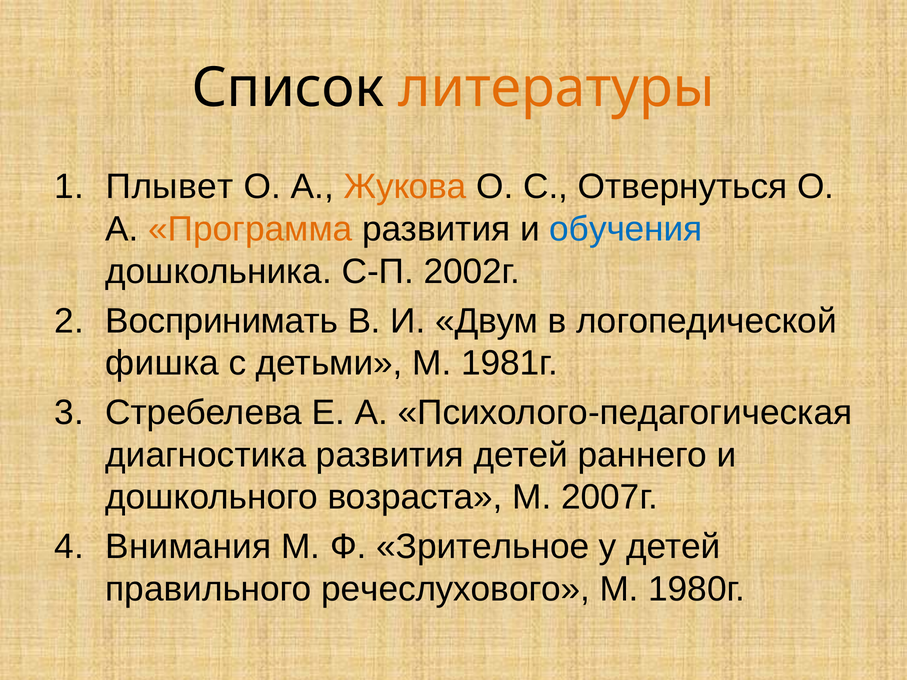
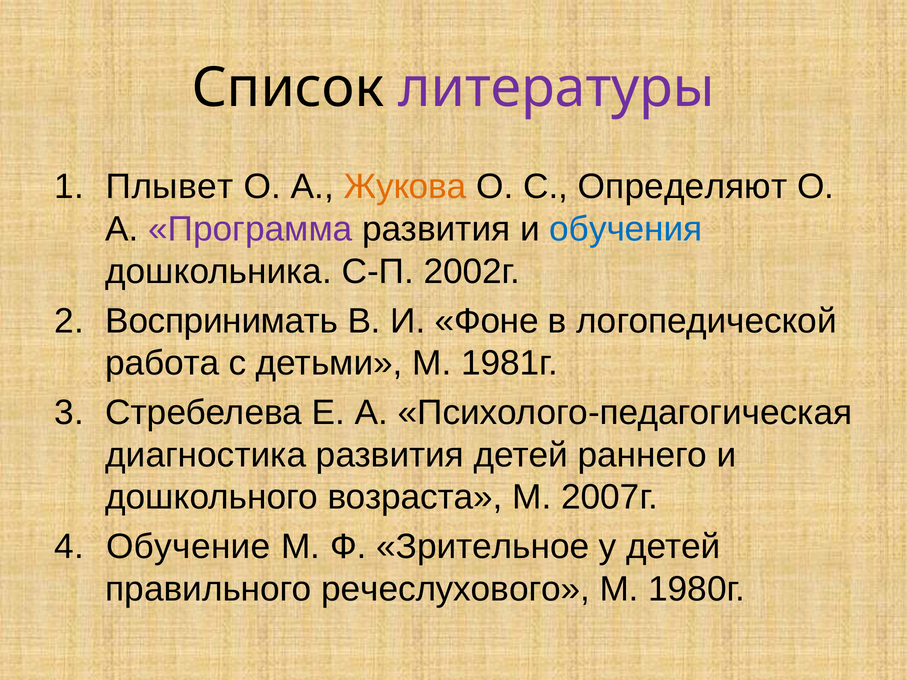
литературы colour: orange -> purple
Отвернуться: Отвернуться -> Определяют
Программа colour: orange -> purple
Двум: Двум -> Фоне
фишка: фишка -> работа
Внимания: Внимания -> Обучение
